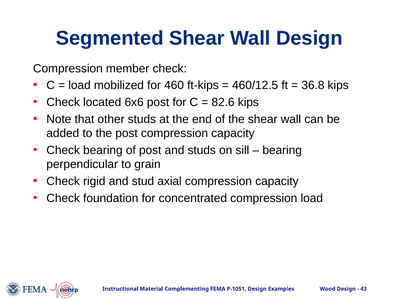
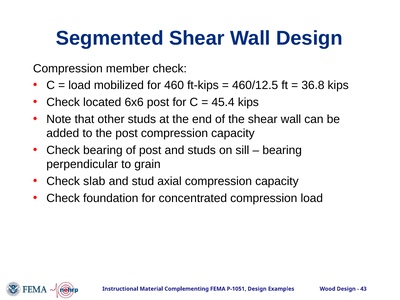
82.6: 82.6 -> 45.4
rigid: rigid -> slab
